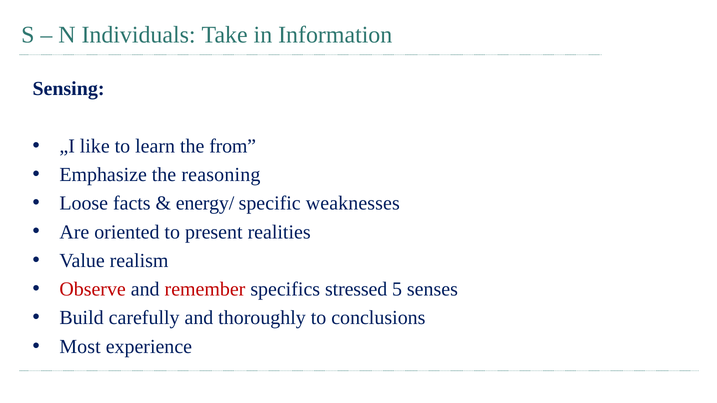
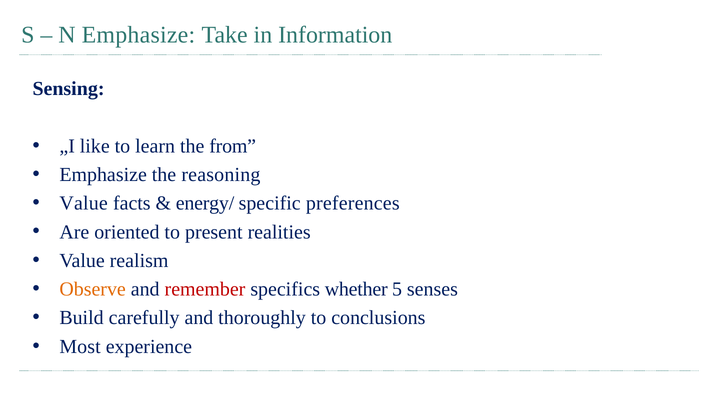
N Individuals: Individuals -> Emphasize
Loose at (84, 203): Loose -> Value
weaknesses: weaknesses -> preferences
Observe colour: red -> orange
stressed: stressed -> whether
